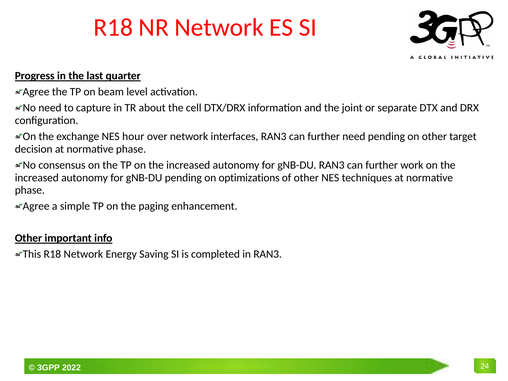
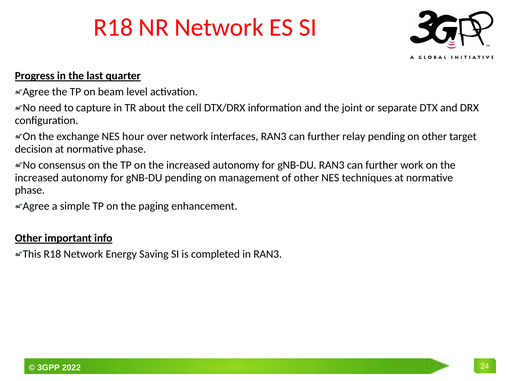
further need: need -> relay
optimizations: optimizations -> management
